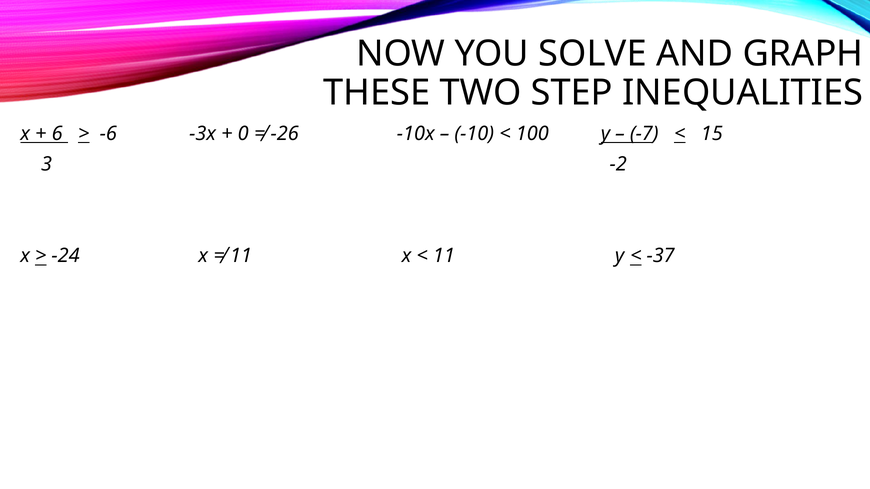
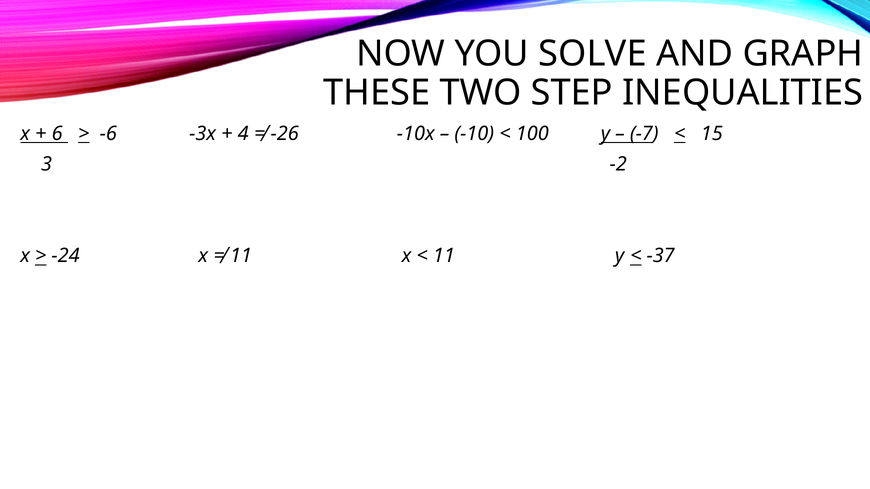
0: 0 -> 4
